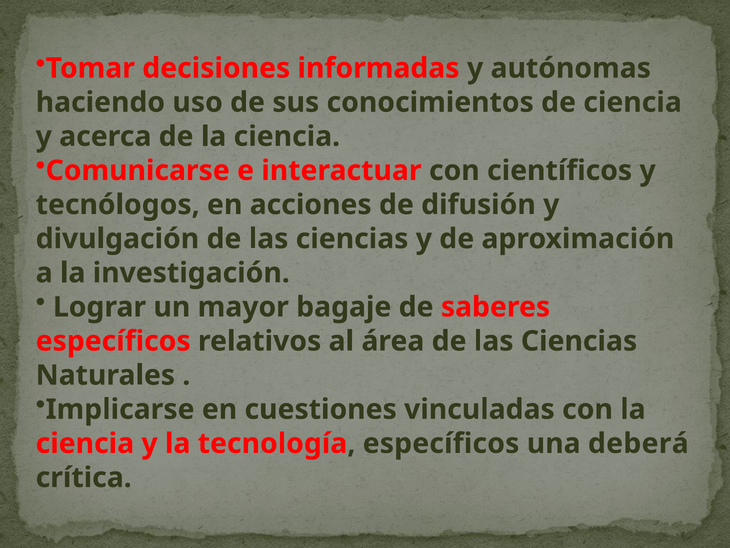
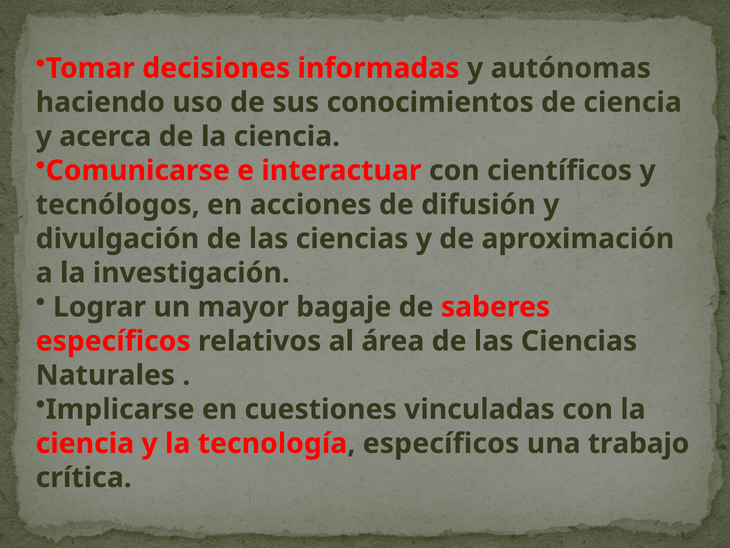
deberá: deberá -> trabajo
